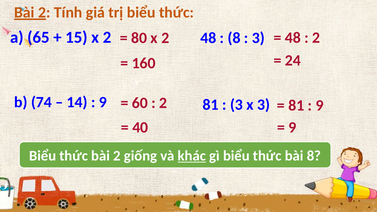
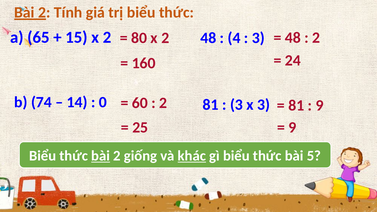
8 at (234, 38): 8 -> 4
9 at (103, 102): 9 -> 0
40: 40 -> 25
bài at (101, 156) underline: none -> present
bài 8: 8 -> 5
